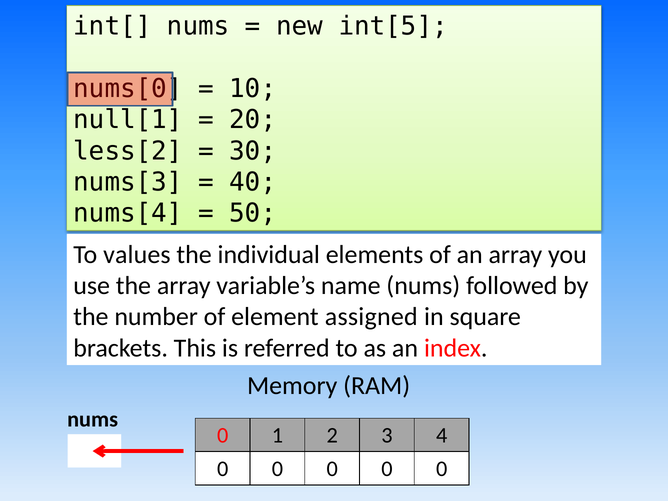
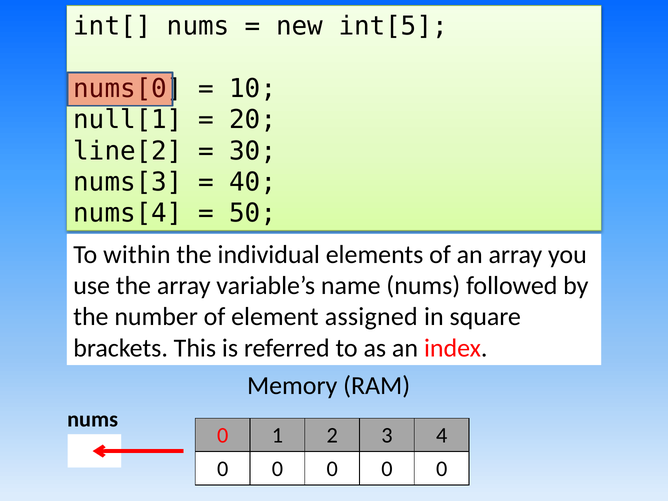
less[2: less[2 -> line[2
values: values -> within
